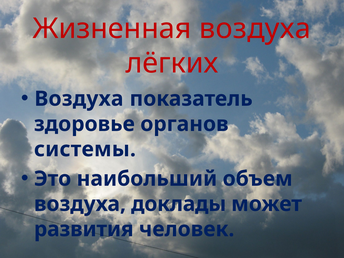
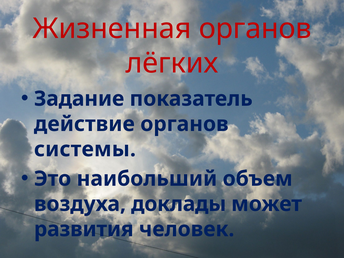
Жизненная воздуха: воздуха -> органов
Воздуха at (79, 99): Воздуха -> Задание
здоровье: здоровье -> действие
